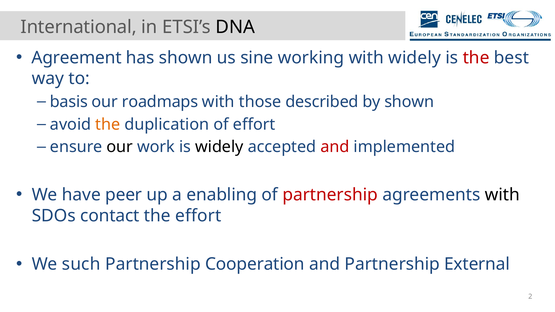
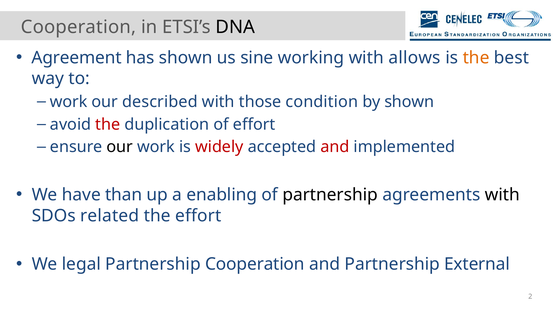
International at (79, 27): International -> Cooperation
with widely: widely -> allows
the at (476, 58) colour: red -> orange
basis at (69, 102): basis -> work
roadmaps: roadmaps -> described
described: described -> condition
the at (108, 124) colour: orange -> red
widely at (219, 147) colour: black -> red
peer: peer -> than
partnership at (330, 195) colour: red -> black
contact: contact -> related
such: such -> legal
